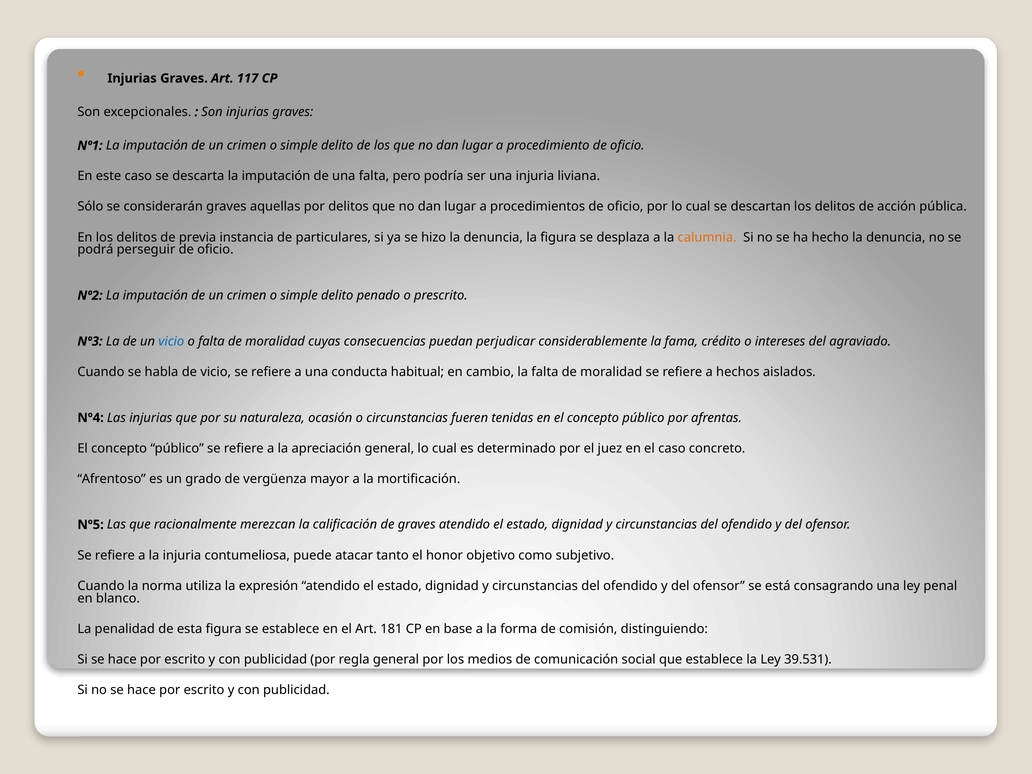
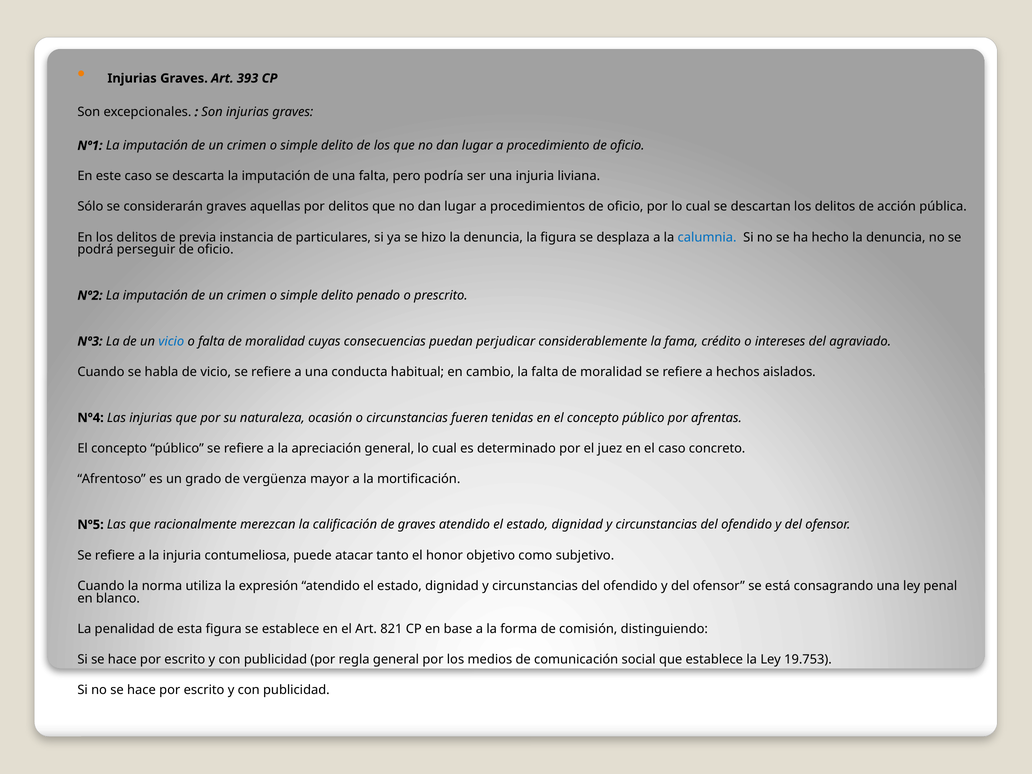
117: 117 -> 393
calumnia colour: orange -> blue
181: 181 -> 821
39.531: 39.531 -> 19.753
